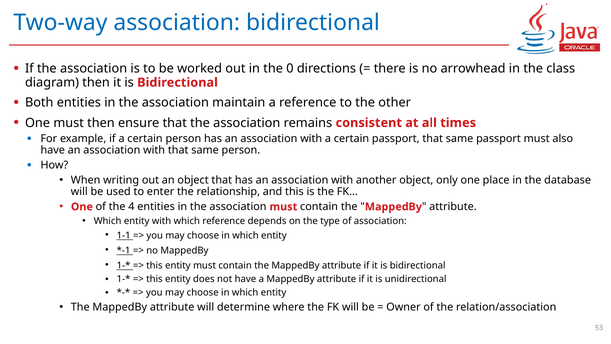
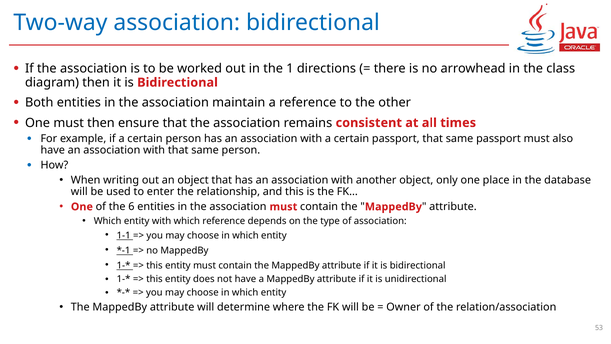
0: 0 -> 1
4: 4 -> 6
